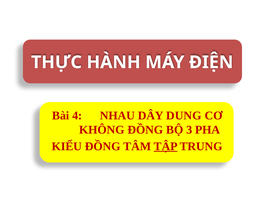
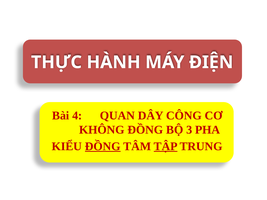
NHAU: NHAU -> QUAN
DUNG: DUNG -> CÔNG
ĐỒNG at (103, 147) underline: none -> present
